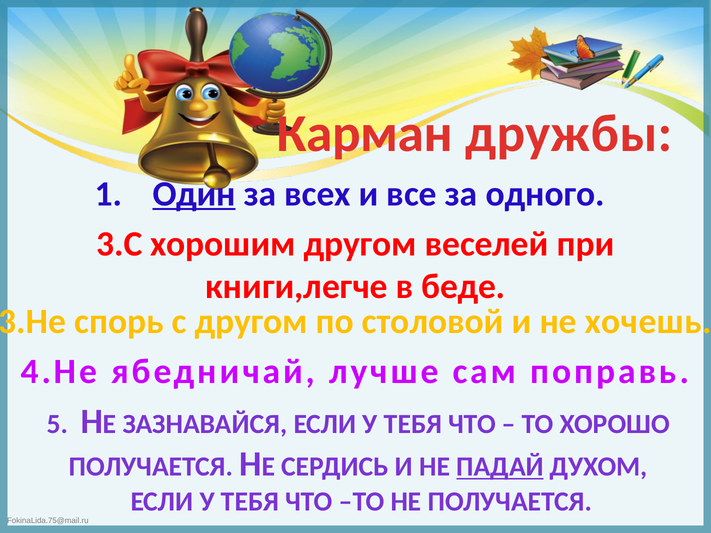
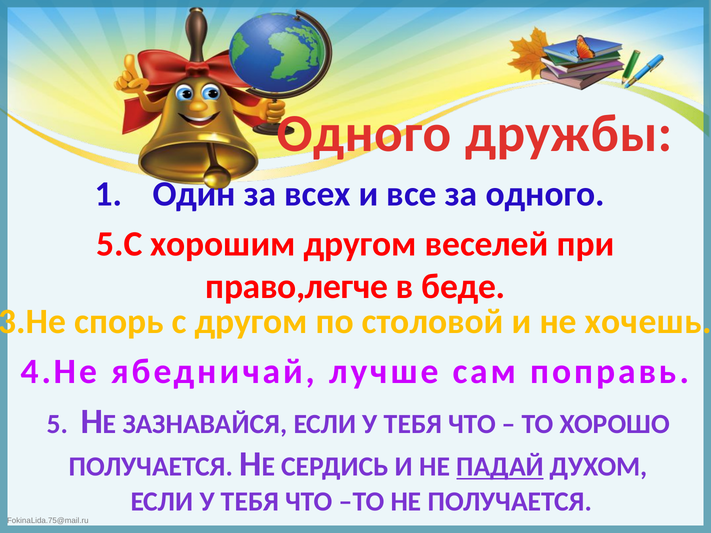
Карман at (365, 134): Карман -> Одного
Один underline: present -> none
3.С: 3.С -> 5.С
книги,легче: книги,легче -> право,легче
